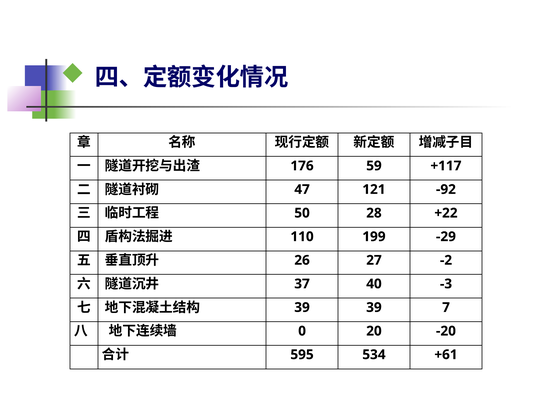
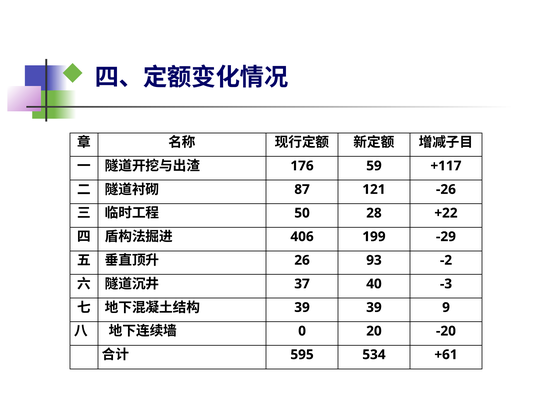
47: 47 -> 87
-92: -92 -> -26
110: 110 -> 406
27: 27 -> 93
7: 7 -> 9
